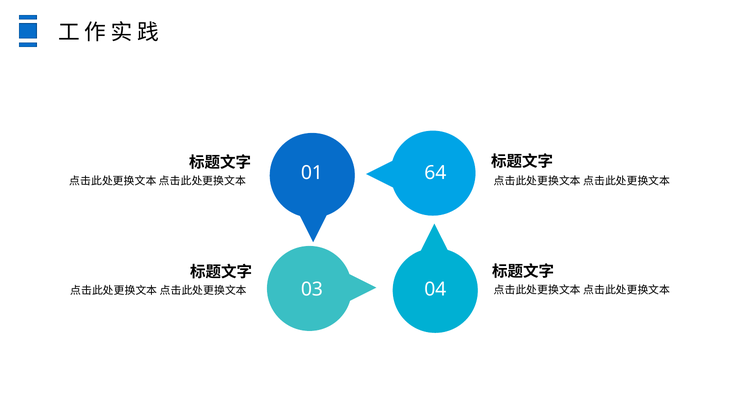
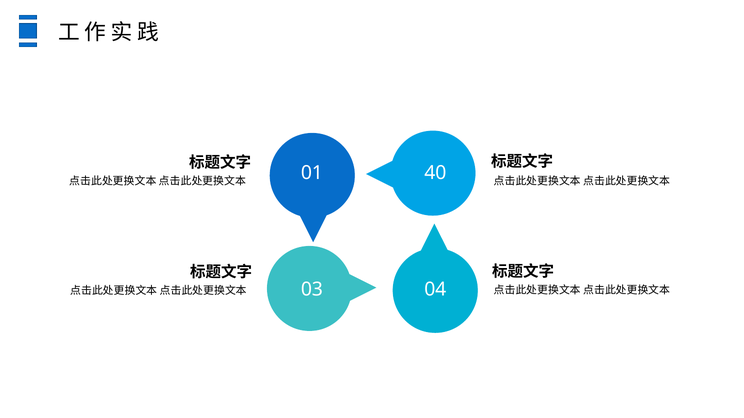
64: 64 -> 40
